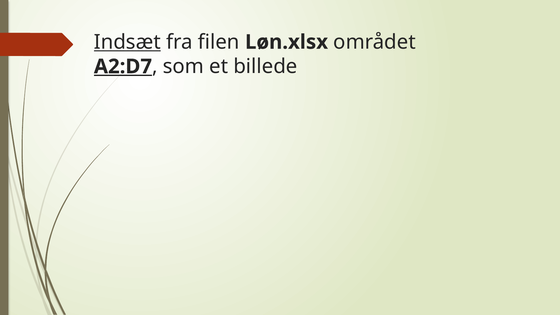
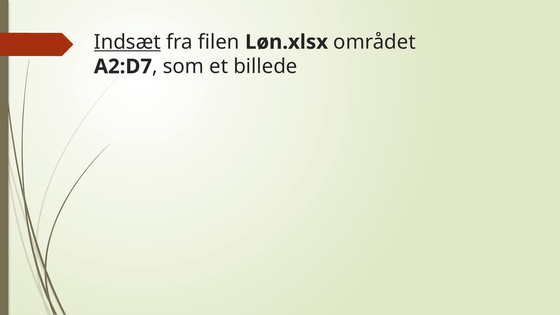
A2:D7 underline: present -> none
